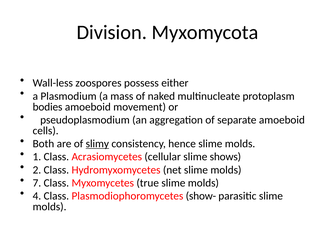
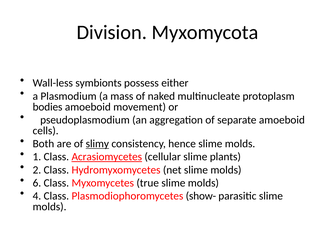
zoospores: zoospores -> symbionts
Acrasiomycetes underline: none -> present
shows: shows -> plants
7: 7 -> 6
